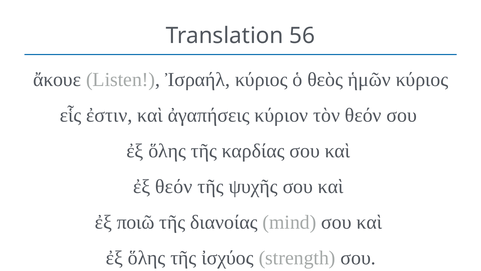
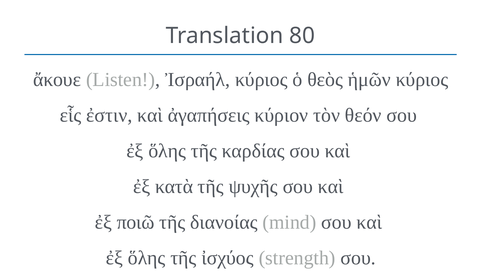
56: 56 -> 80
ἐξ θεόν: θεόν -> κατὰ
